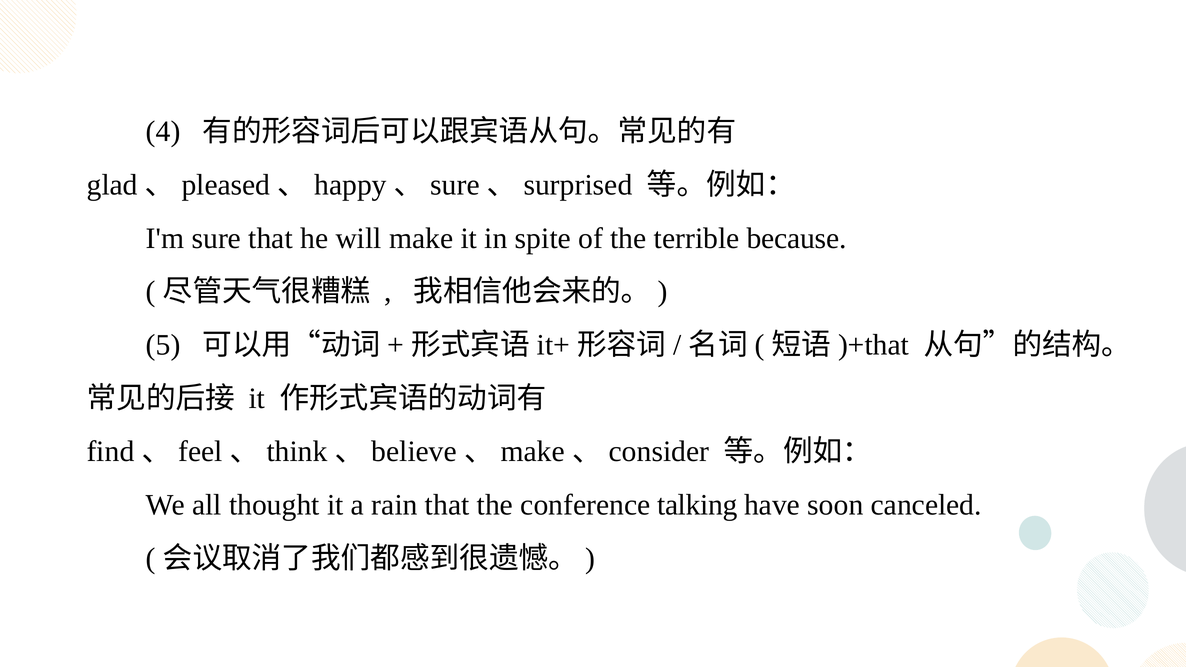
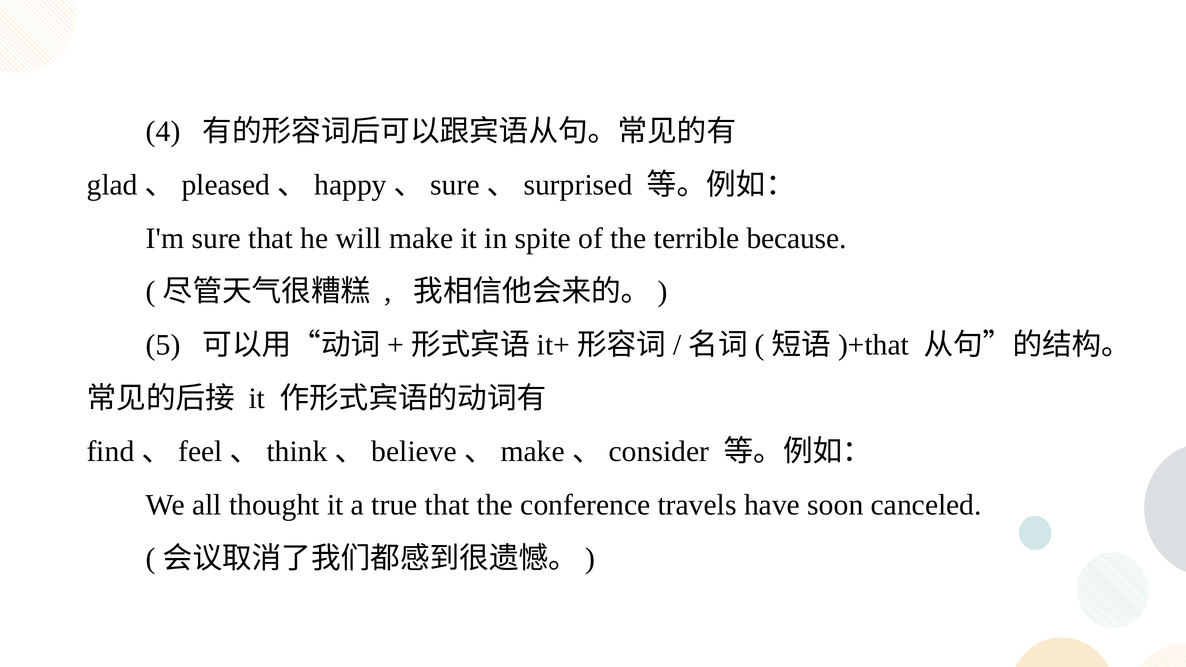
rain: rain -> true
talking: talking -> travels
